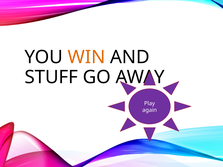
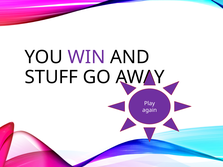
WIN colour: orange -> purple
